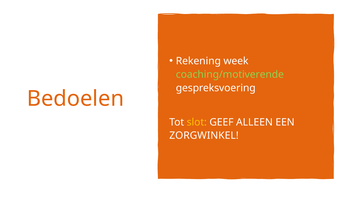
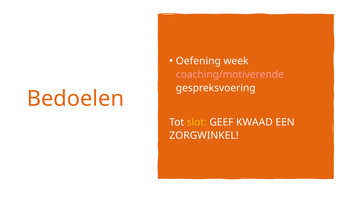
Rekening: Rekening -> Oefening
coaching/motiverende colour: light green -> pink
ALLEEN: ALLEEN -> KWAAD
